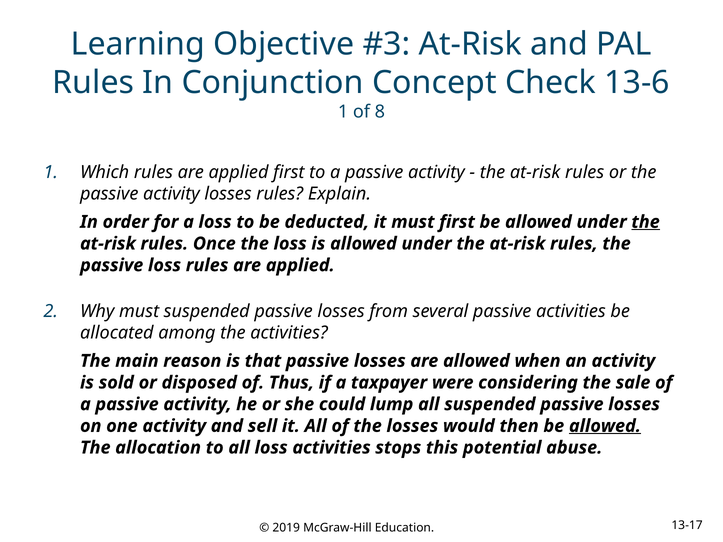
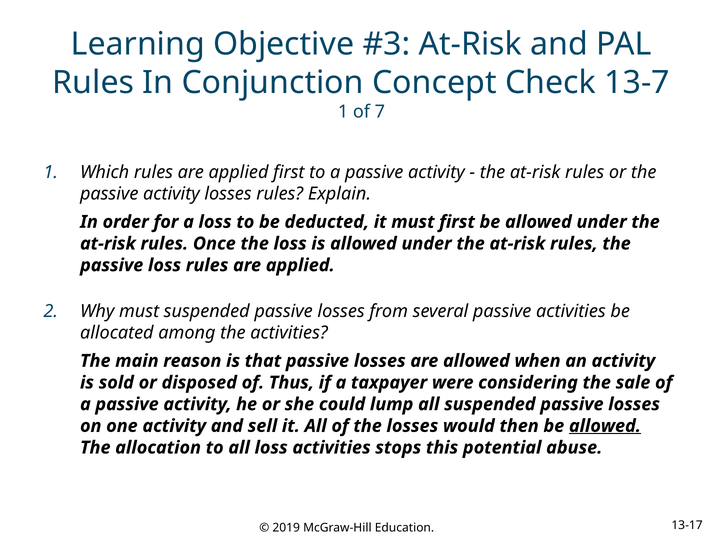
13-6: 13-6 -> 13-7
8: 8 -> 7
the at (646, 222) underline: present -> none
